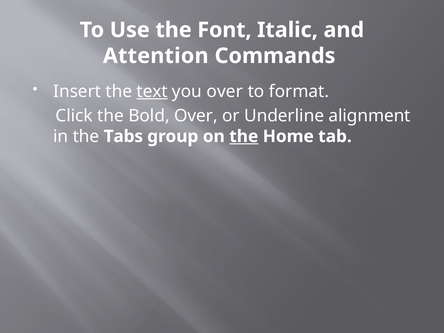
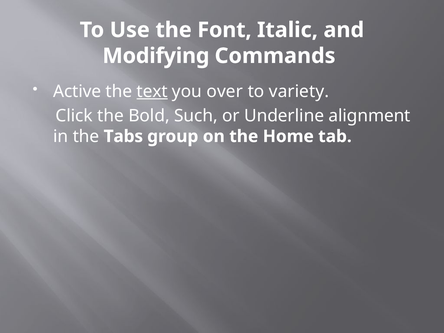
Attention: Attention -> Modifying
Insert: Insert -> Active
format: format -> variety
Bold Over: Over -> Such
the at (244, 136) underline: present -> none
